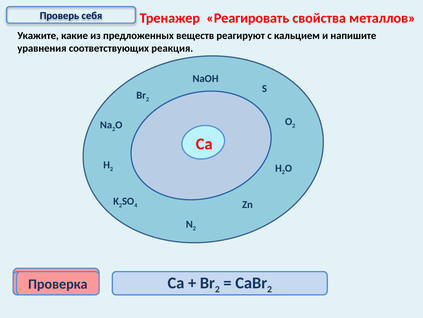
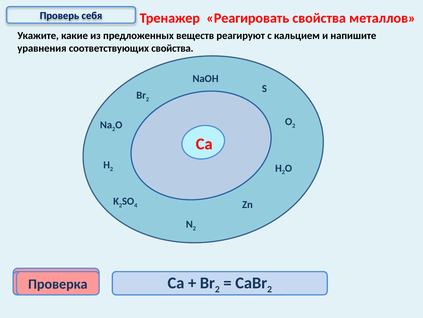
соответствующих реакция: реакция -> свойства
